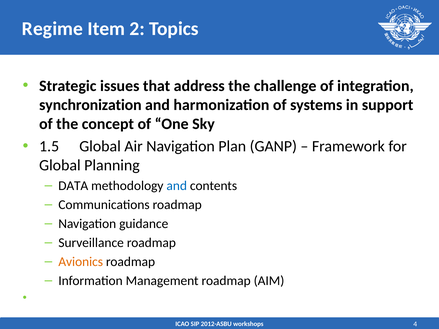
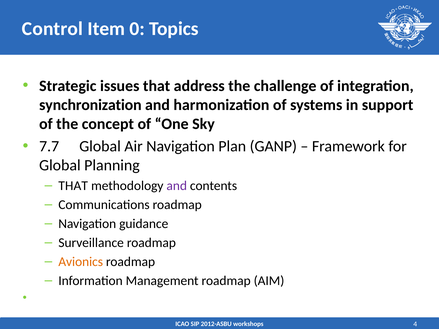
Regime: Regime -> Control
2: 2 -> 0
1.5: 1.5 -> 7.7
DATA at (73, 186): DATA -> THAT
and at (177, 186) colour: blue -> purple
